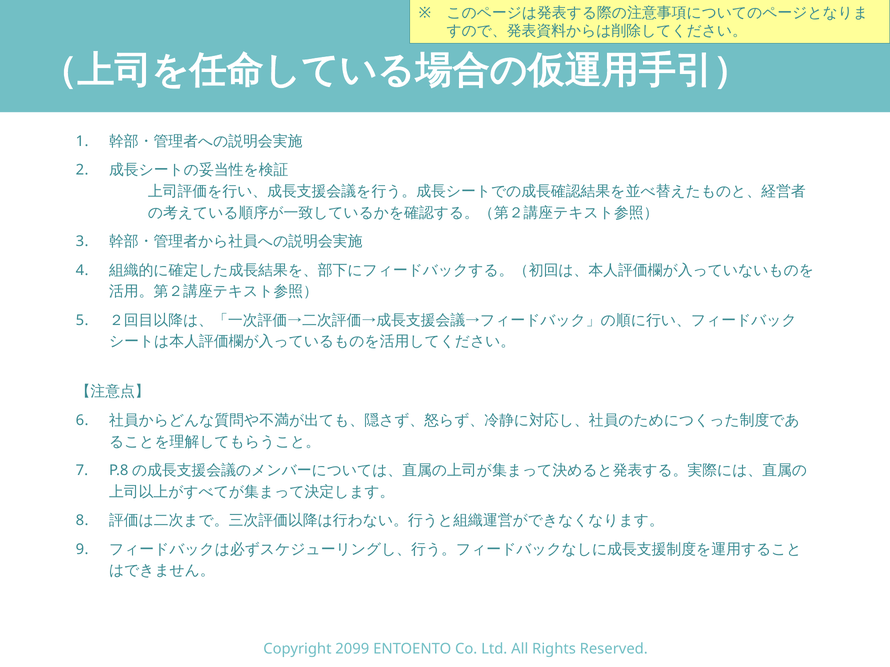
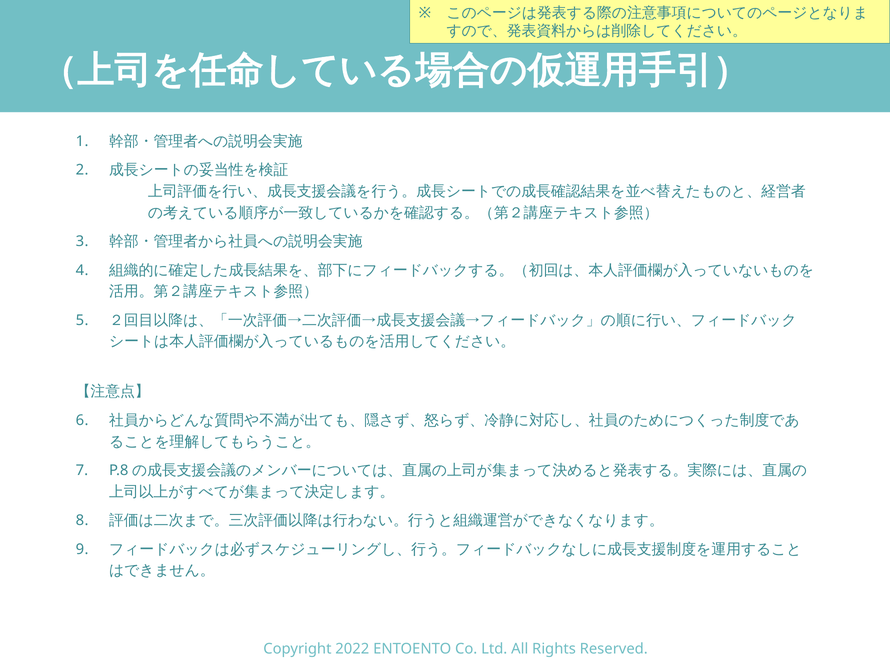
2099: 2099 -> 2022
